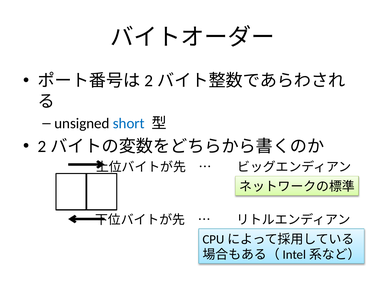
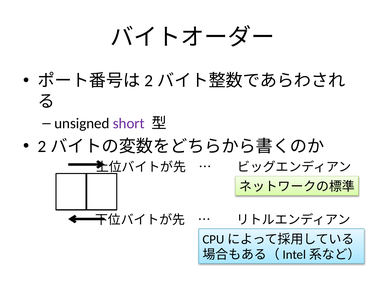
short colour: blue -> purple
